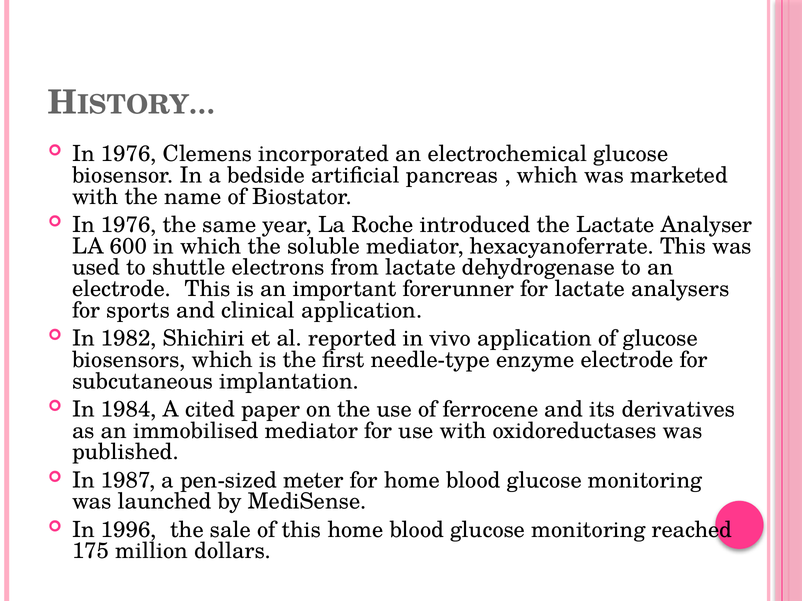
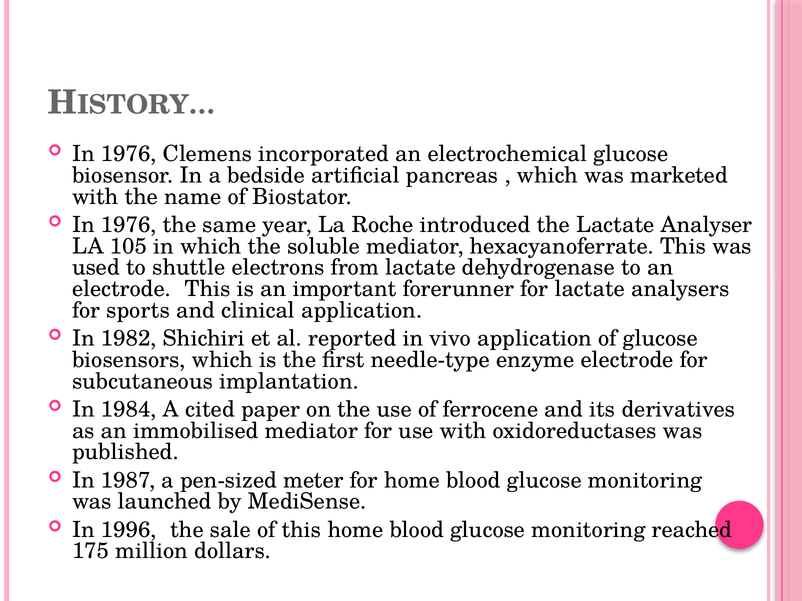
600: 600 -> 105
